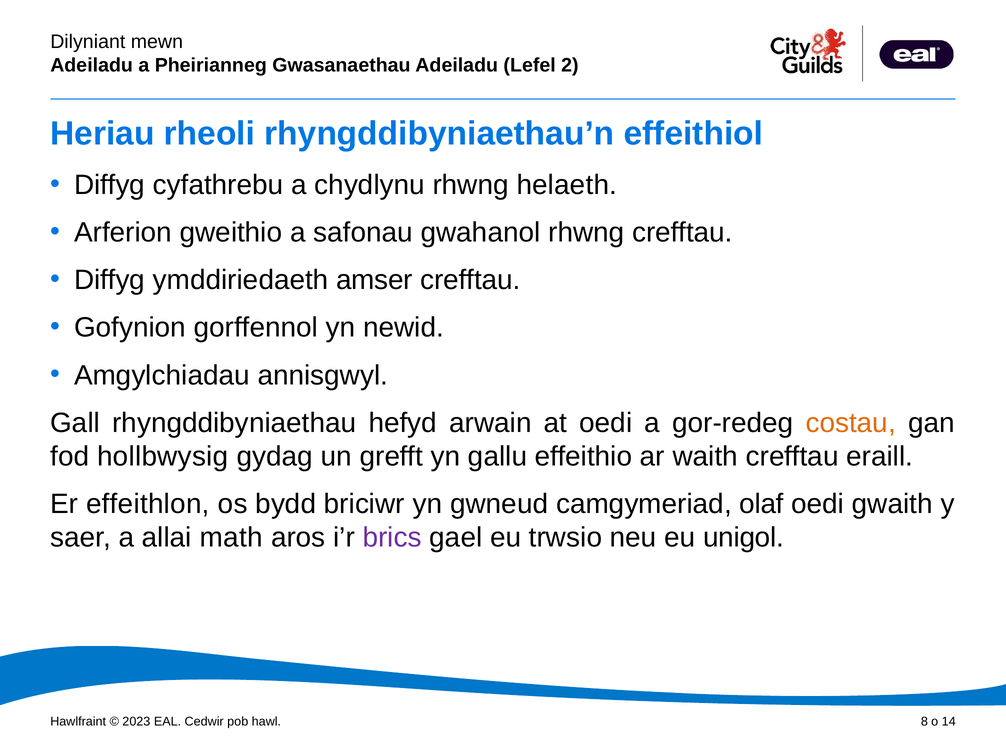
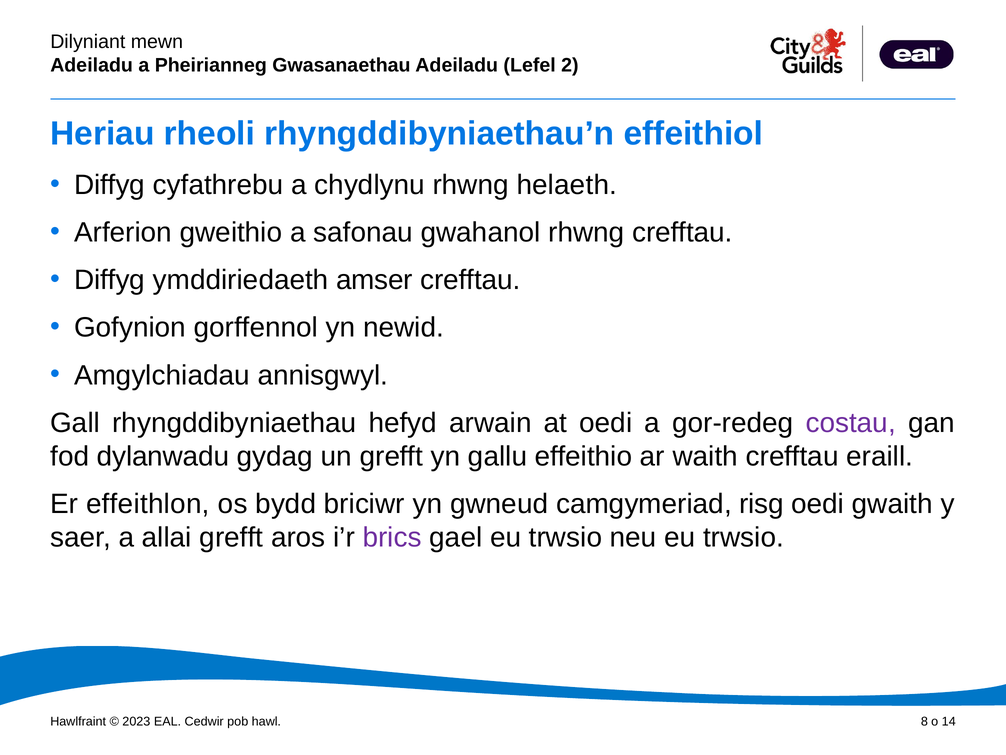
costau colour: orange -> purple
hollbwysig: hollbwysig -> dylanwadu
olaf: olaf -> risg
allai math: math -> grefft
neu eu unigol: unigol -> trwsio
